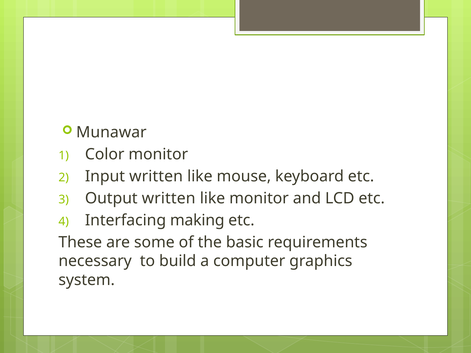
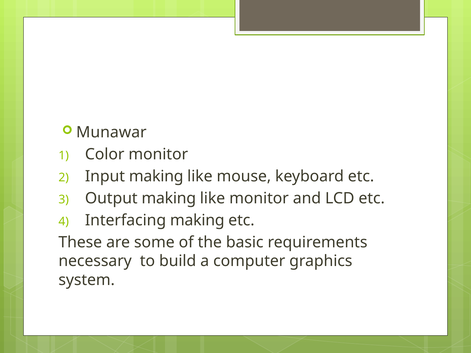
Input written: written -> making
Output written: written -> making
